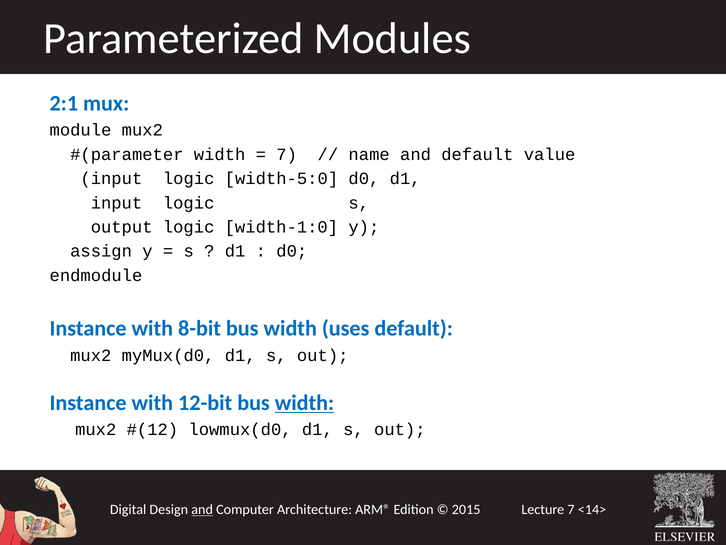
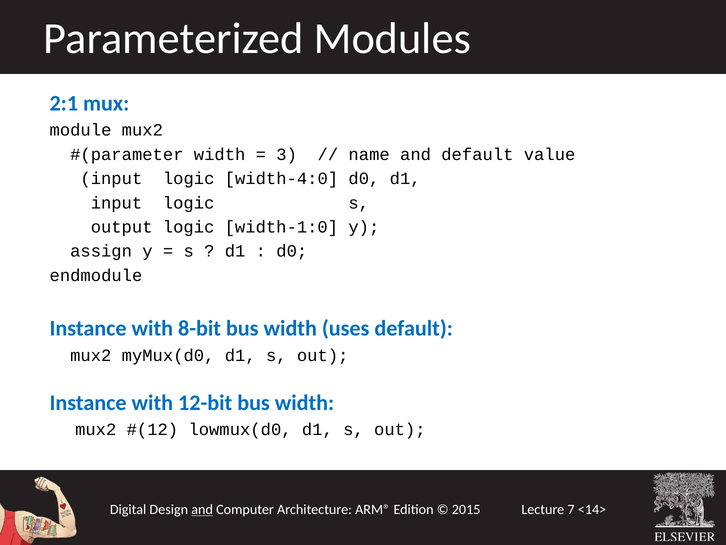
7 at (287, 154): 7 -> 3
width-5:0: width-5:0 -> width-4:0
width at (304, 403) underline: present -> none
